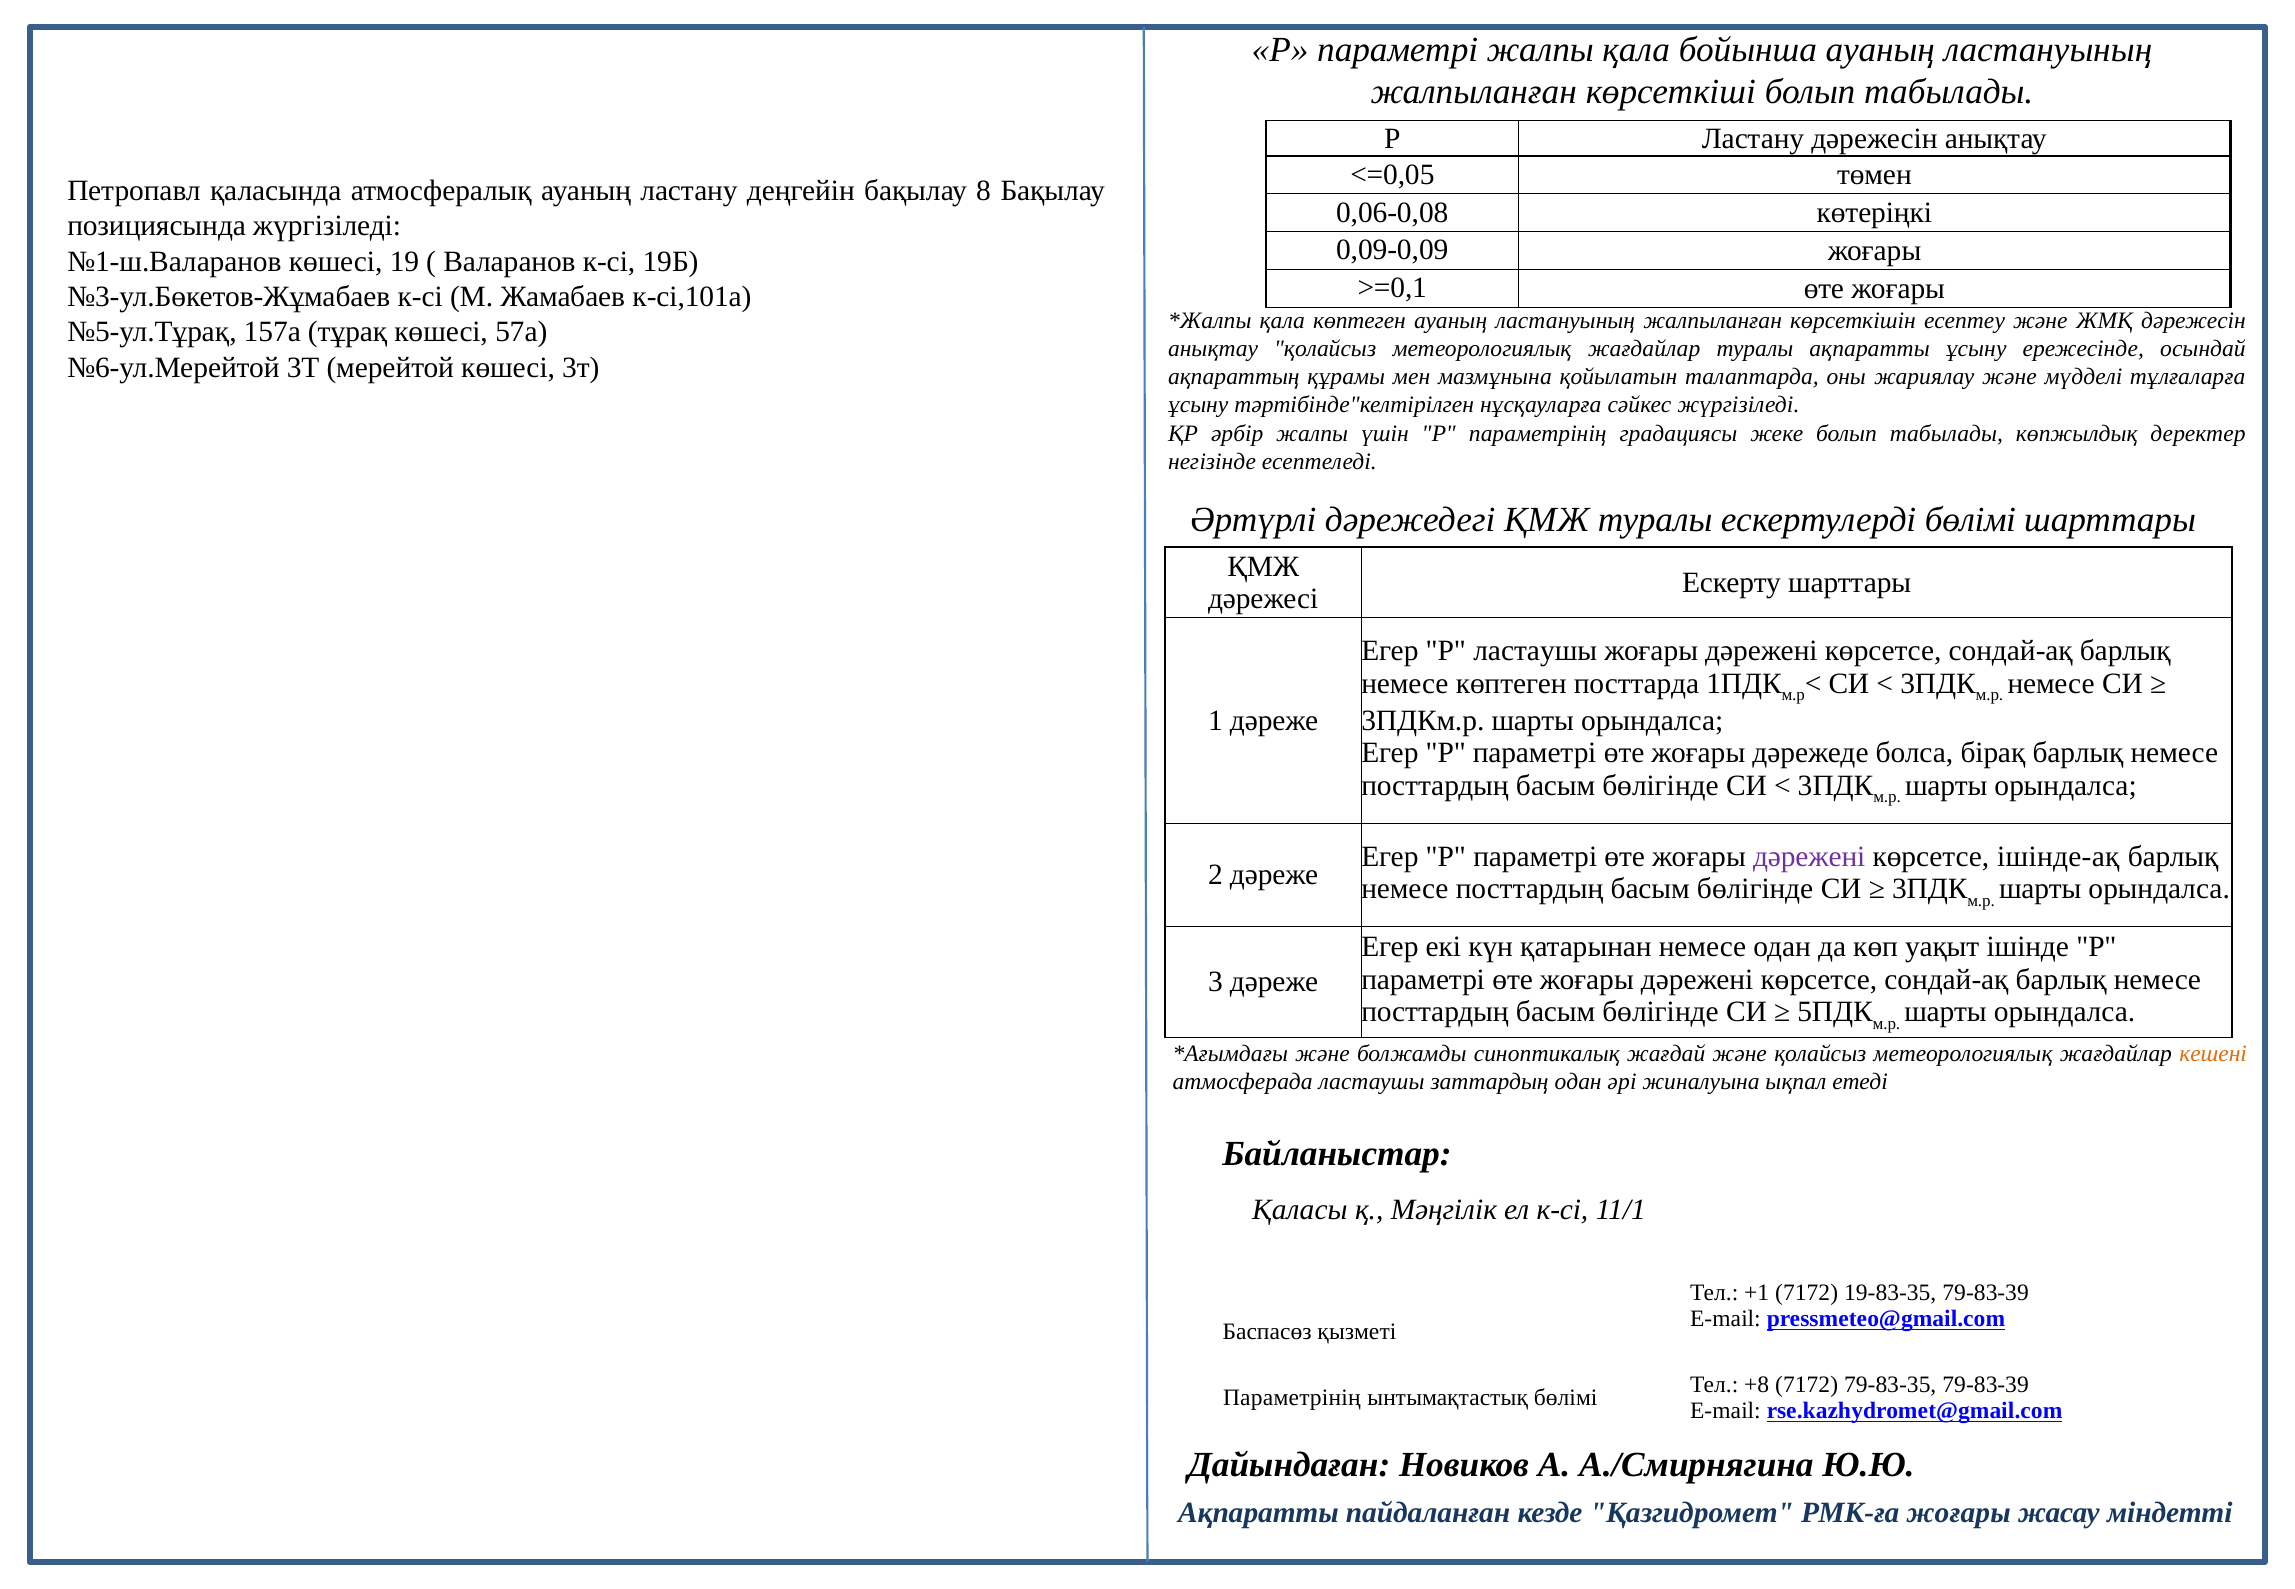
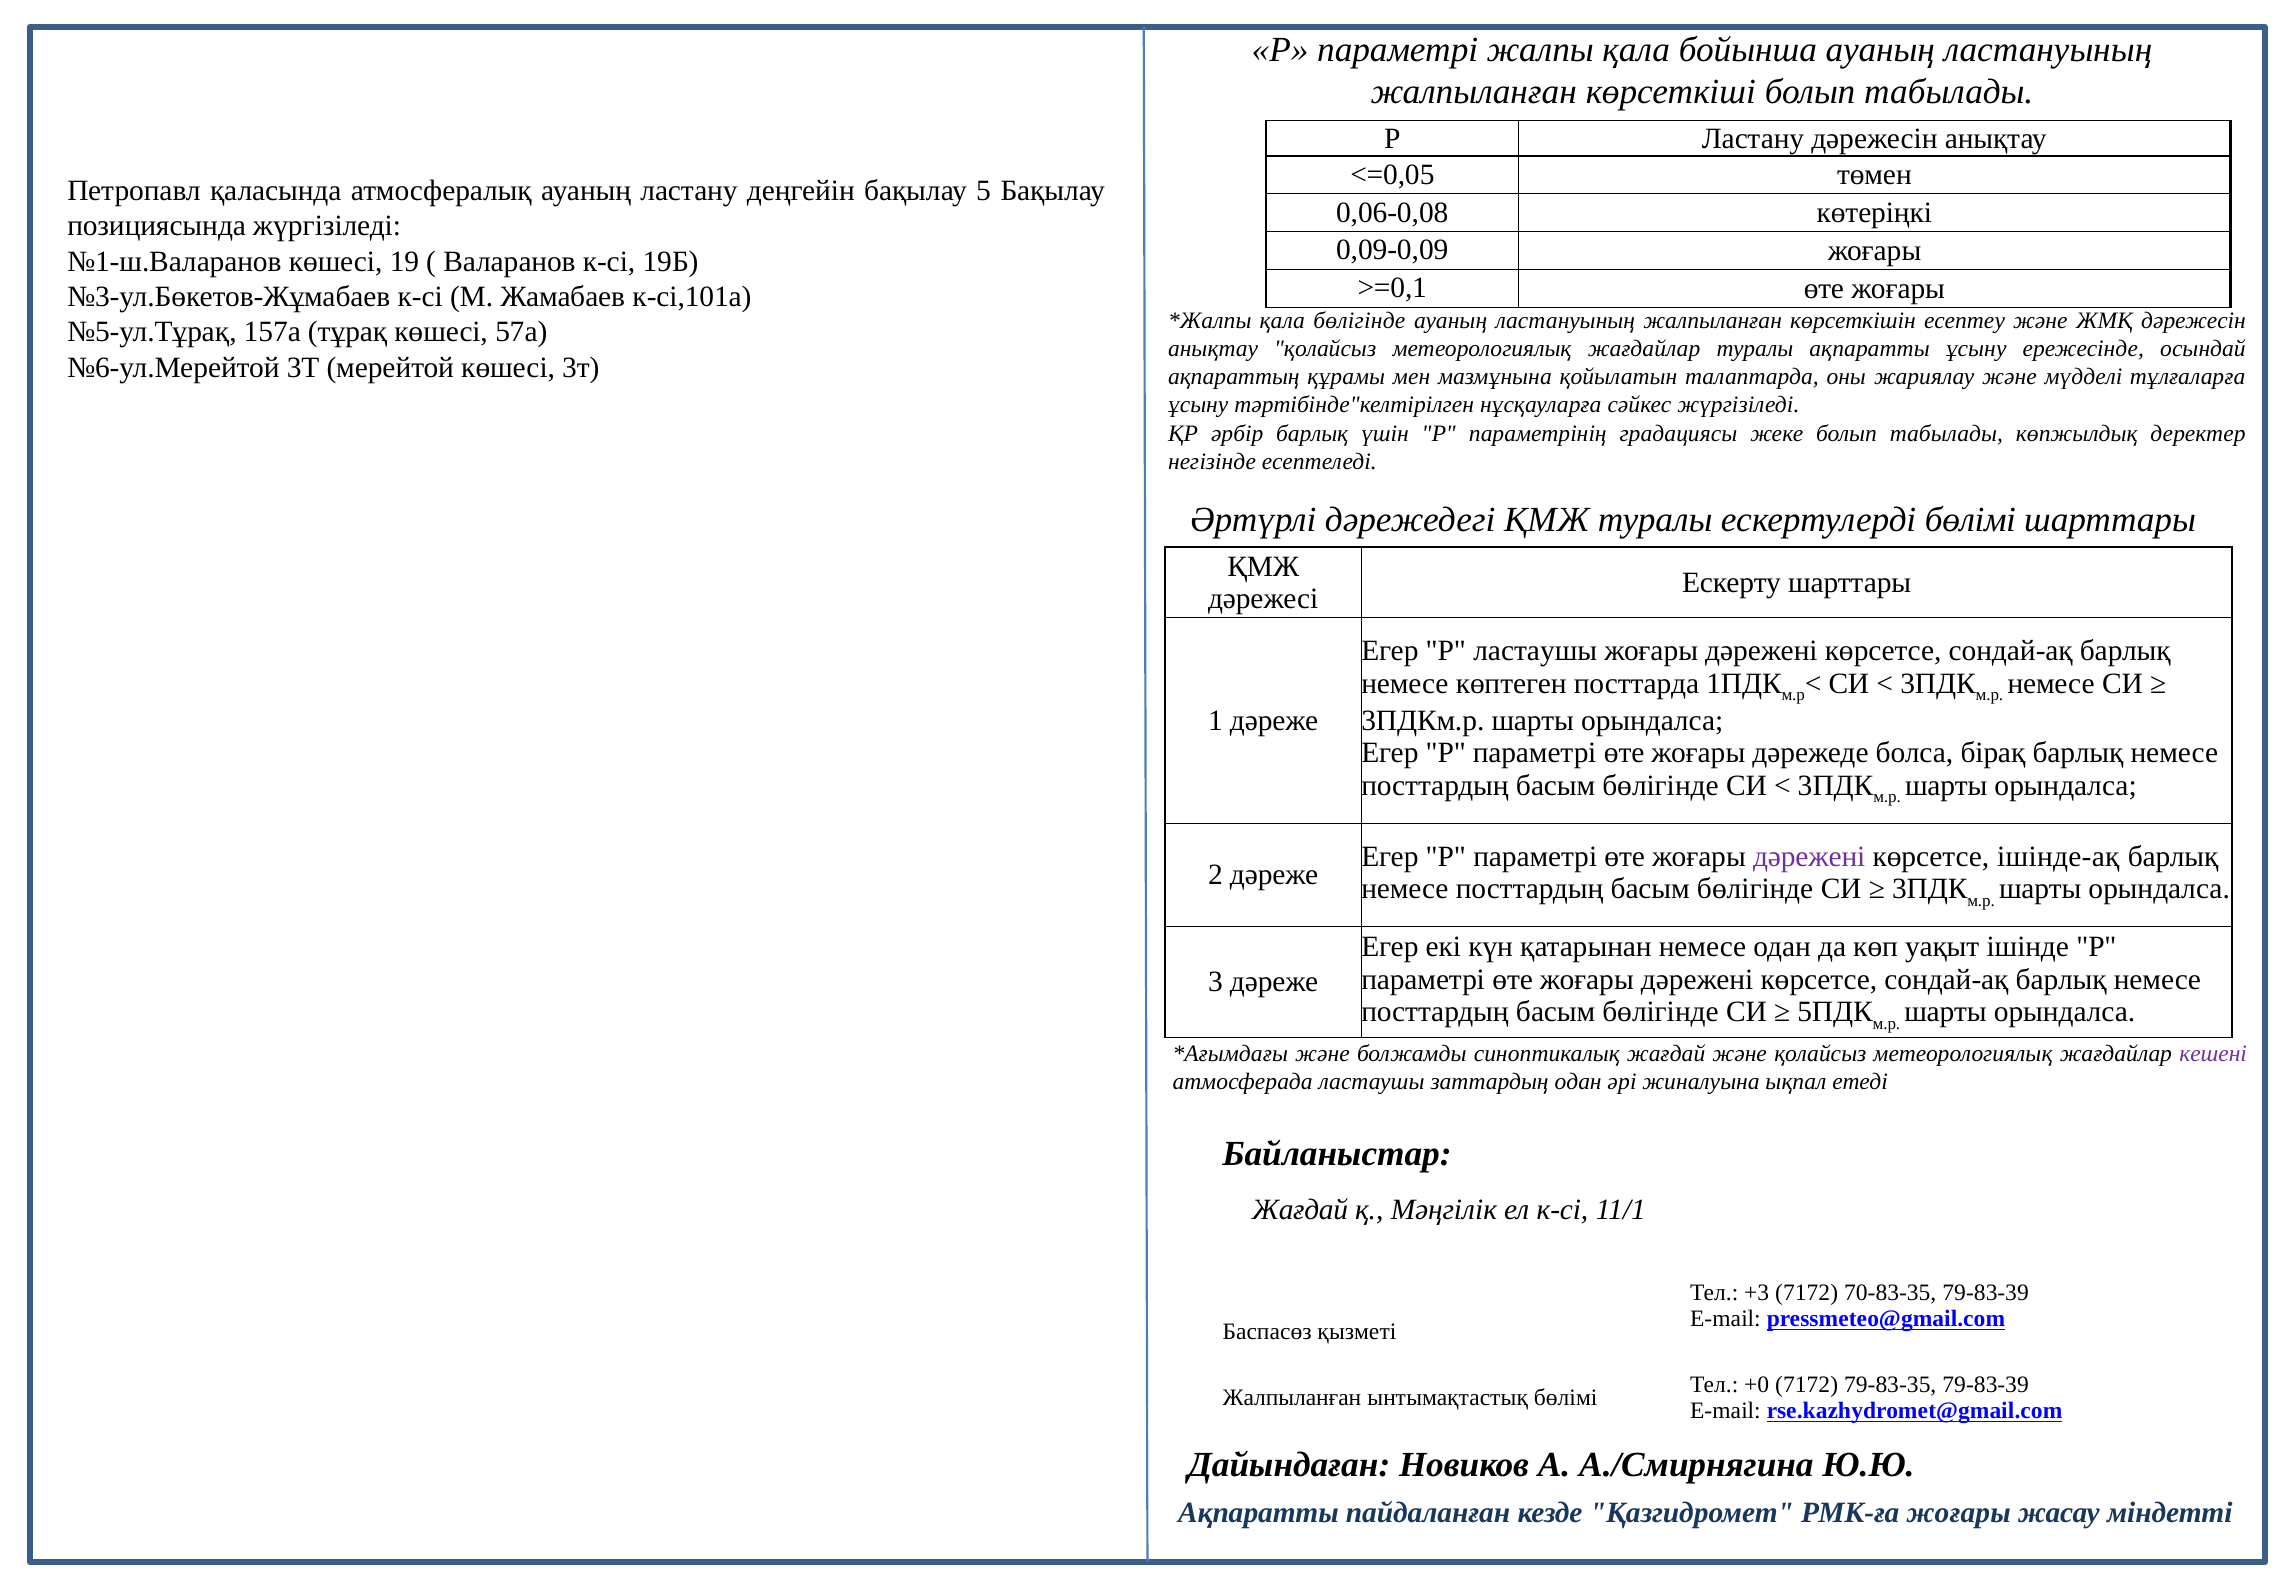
8: 8 -> 5
қала көптеген: көптеген -> бөлігінде
әрбір жалпы: жалпы -> барлық
кешені colour: orange -> purple
Қаласы at (1300, 1210): Қаласы -> Жағдай
+1: +1 -> +3
19-83-35: 19-83-35 -> 70-83-35
+8: +8 -> +0
Параметрінің at (1292, 1397): Параметрінің -> Жалпыланған
